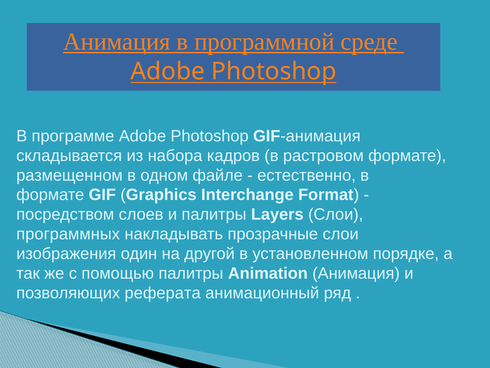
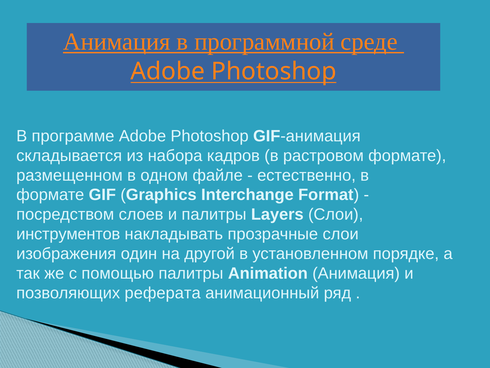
программных: программных -> инструментов
